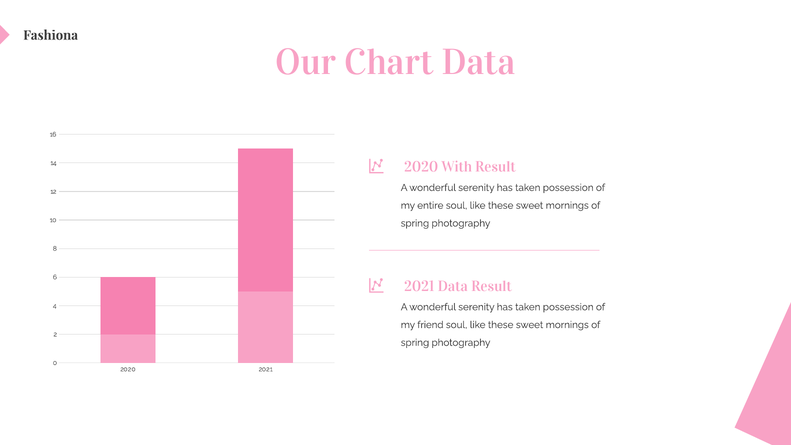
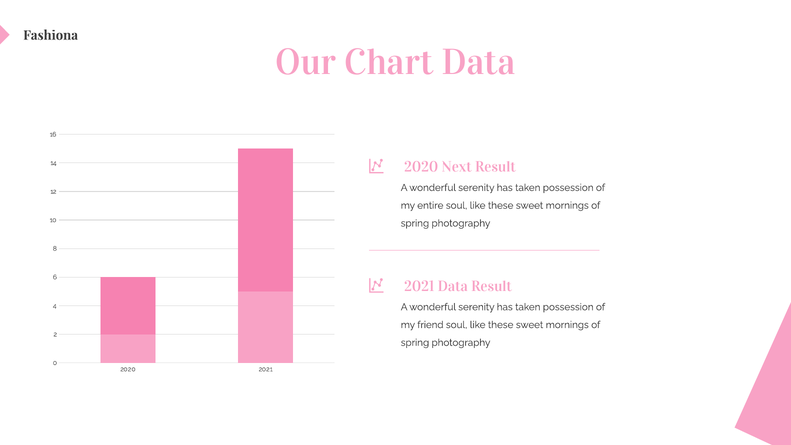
With: With -> Next
